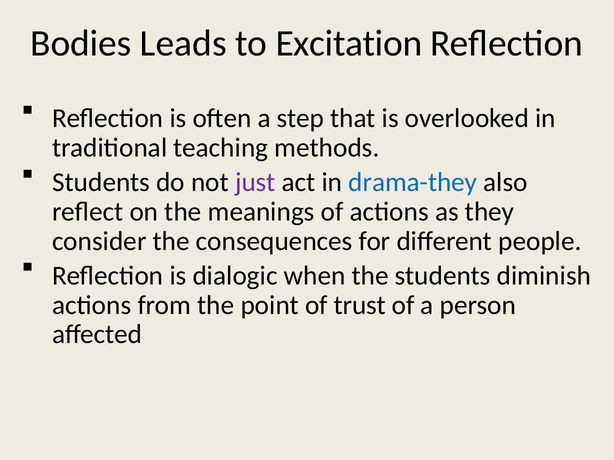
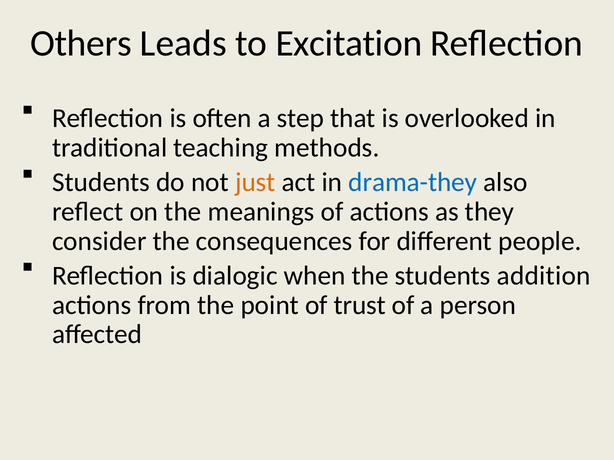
Bodies: Bodies -> Others
just colour: purple -> orange
diminish: diminish -> addition
